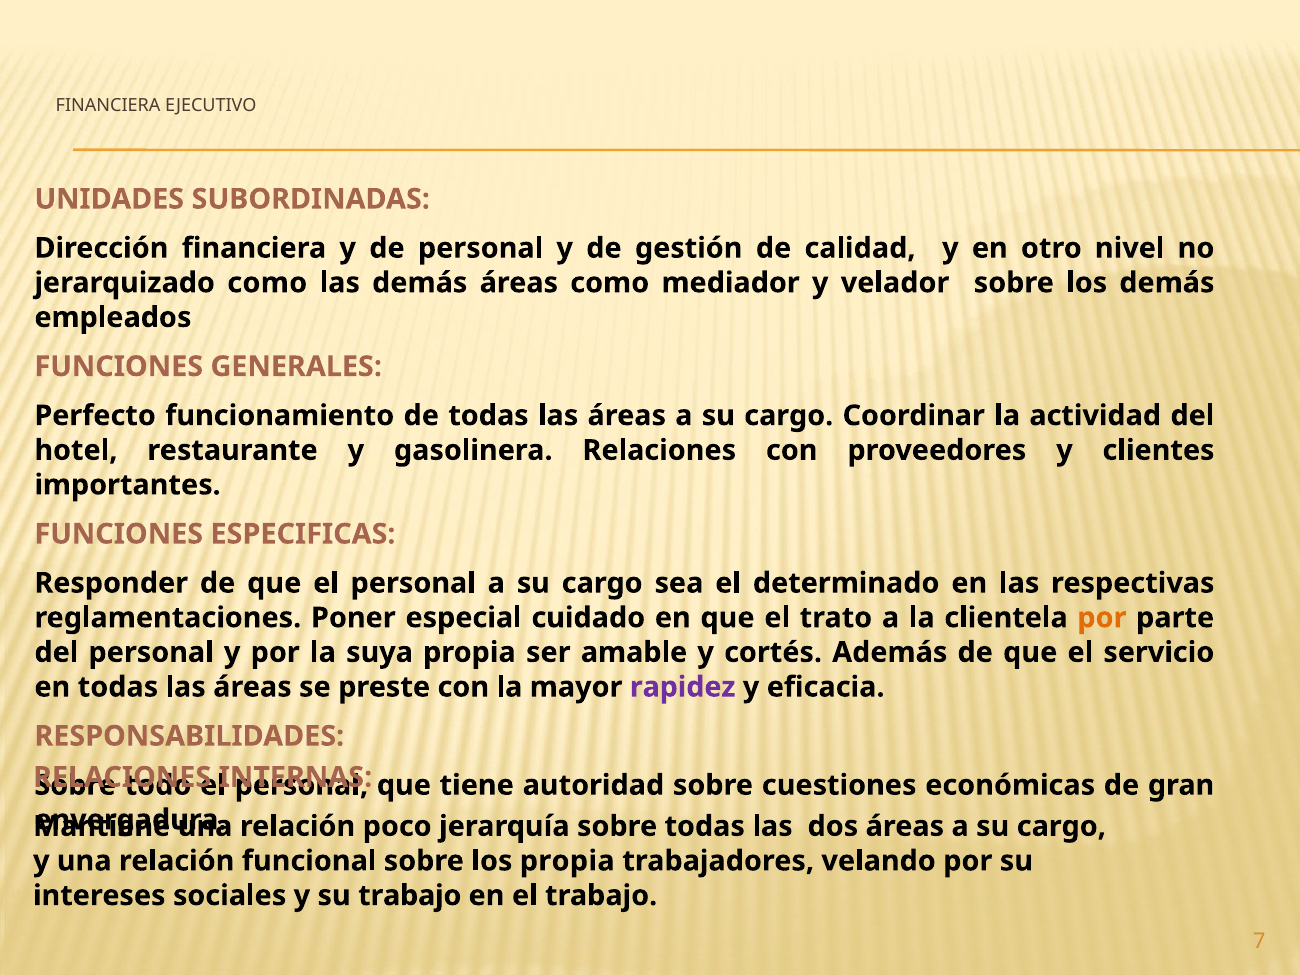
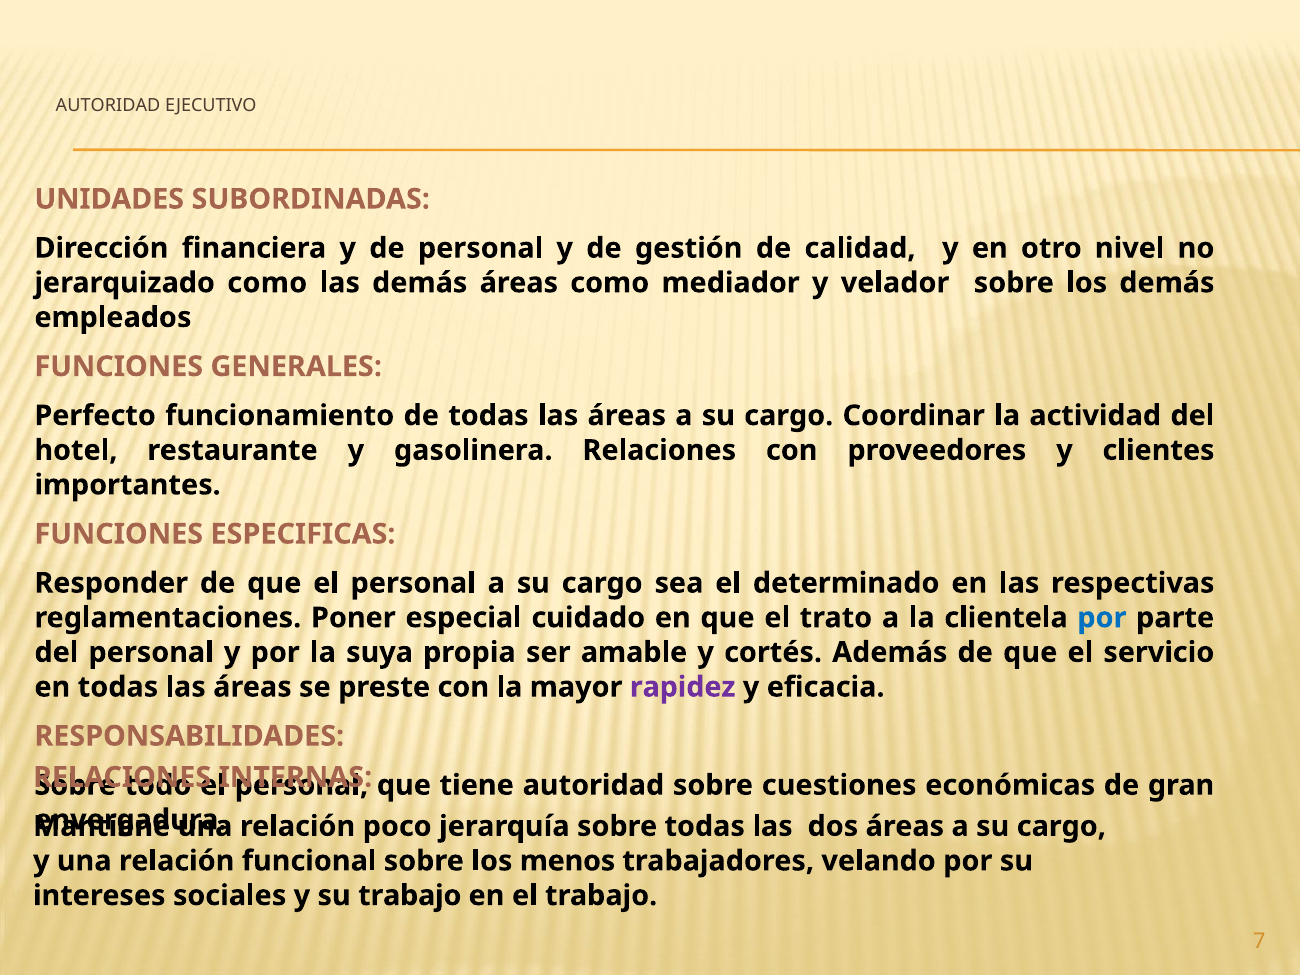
FINANCIERA at (108, 106): FINANCIERA -> AUTORIDAD
por at (1102, 618) colour: orange -> blue
los propia: propia -> menos
